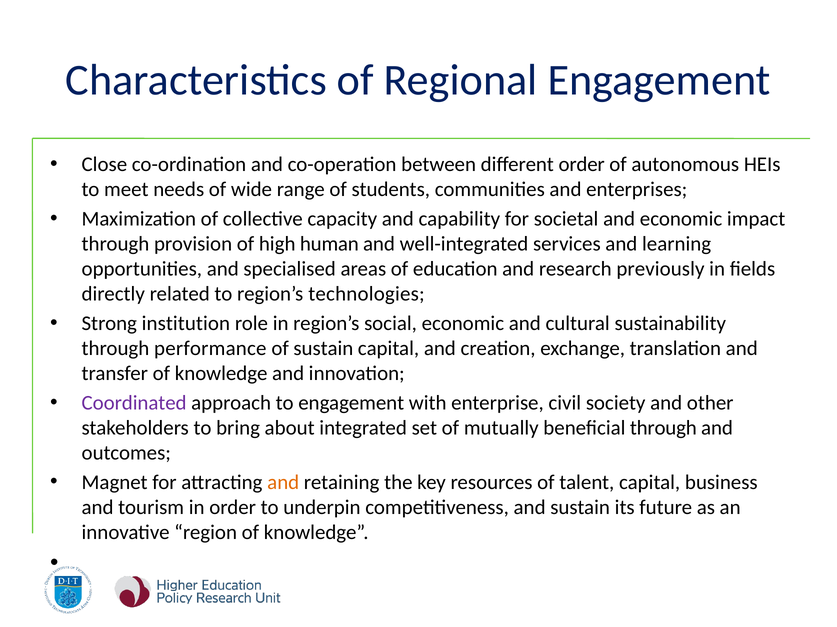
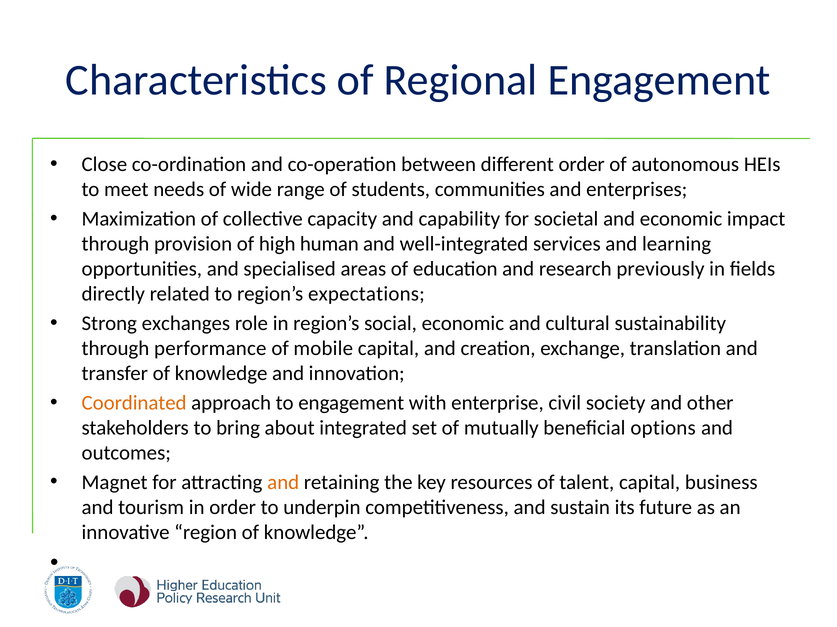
technologies: technologies -> expectations
institution: institution -> exchanges
of sustain: sustain -> mobile
Coordinated colour: purple -> orange
beneficial through: through -> options
